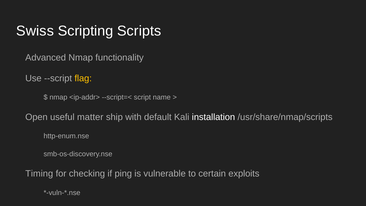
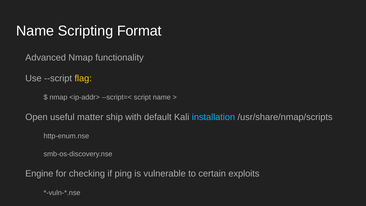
Swiss at (35, 31): Swiss -> Name
Scripts: Scripts -> Format
installation colour: white -> light blue
Timing: Timing -> Engine
